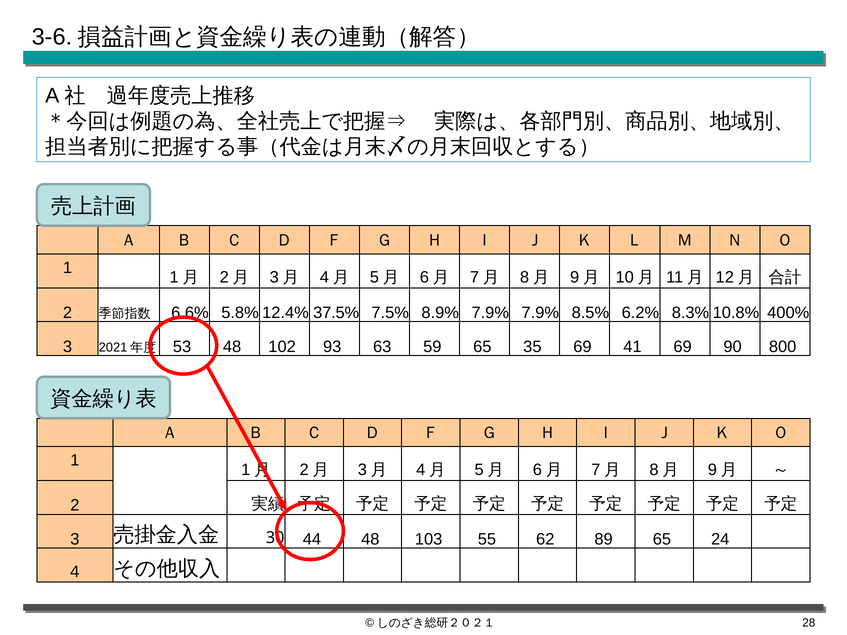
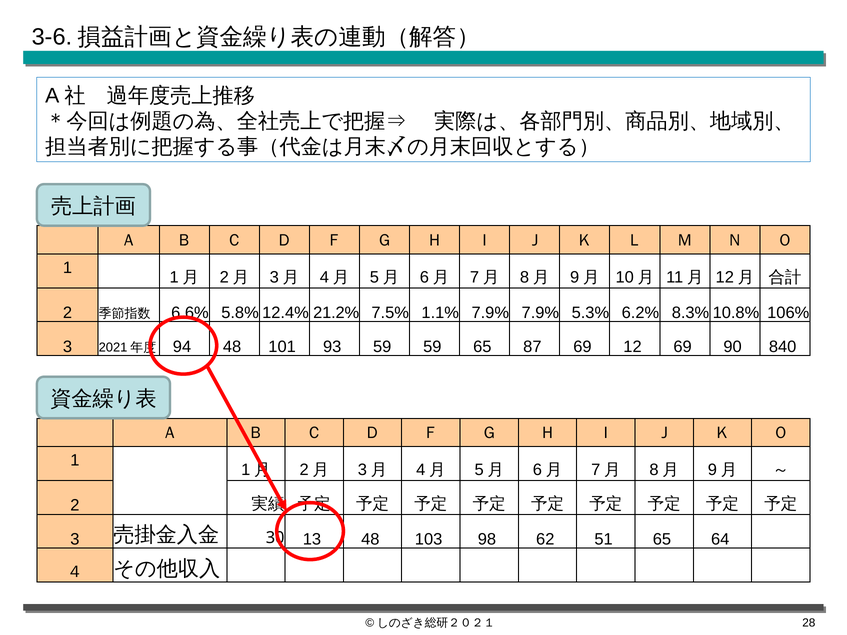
37.5%: 37.5% -> 21.2%
8.9%: 8.9% -> 1.1%
8.5%: 8.5% -> 5.3%
400%: 400% -> 106%
53: 53 -> 94
102: 102 -> 101
93 63: 63 -> 59
35: 35 -> 87
41: 41 -> 12
800: 800 -> 840
44: 44 -> 13
55: 55 -> 98
89: 89 -> 51
24: 24 -> 64
